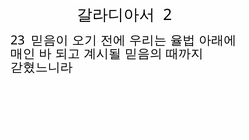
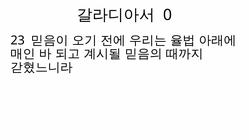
2: 2 -> 0
